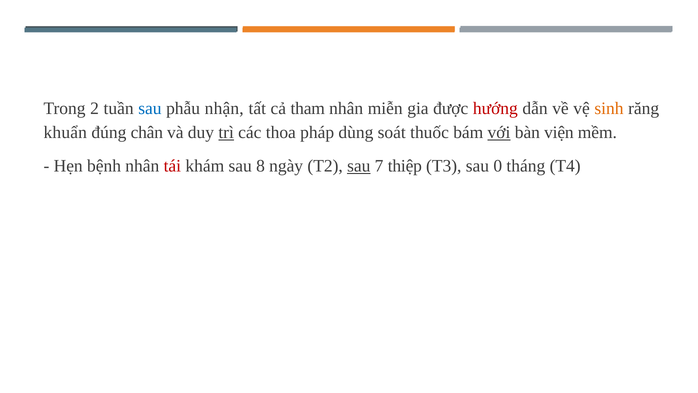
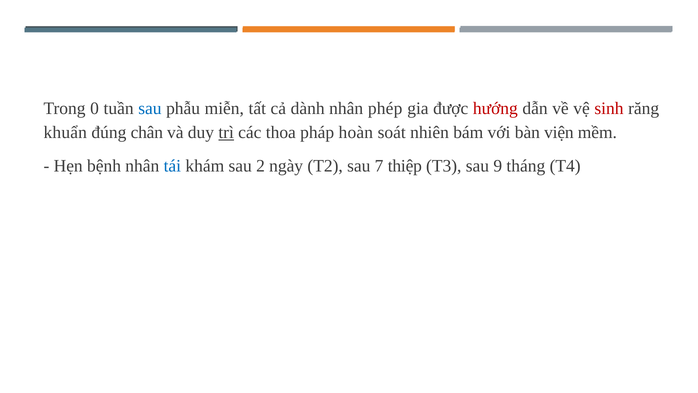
2: 2 -> 0
nhận: nhận -> miễn
tham: tham -> dành
miễn: miễn -> phép
sinh colour: orange -> red
dùng: dùng -> hoàn
thuốc: thuốc -> nhiên
với underline: present -> none
tái colour: red -> blue
8: 8 -> 2
sau at (359, 166) underline: present -> none
0: 0 -> 9
